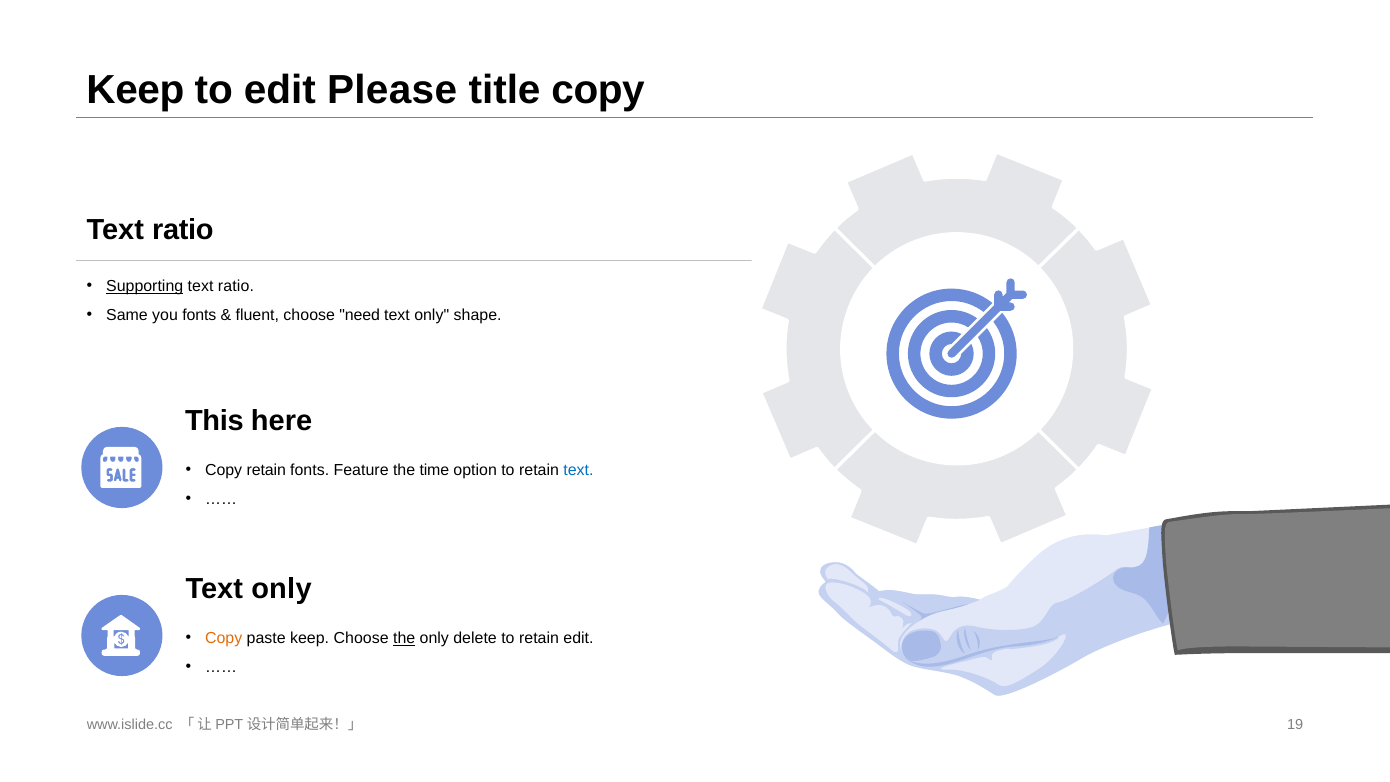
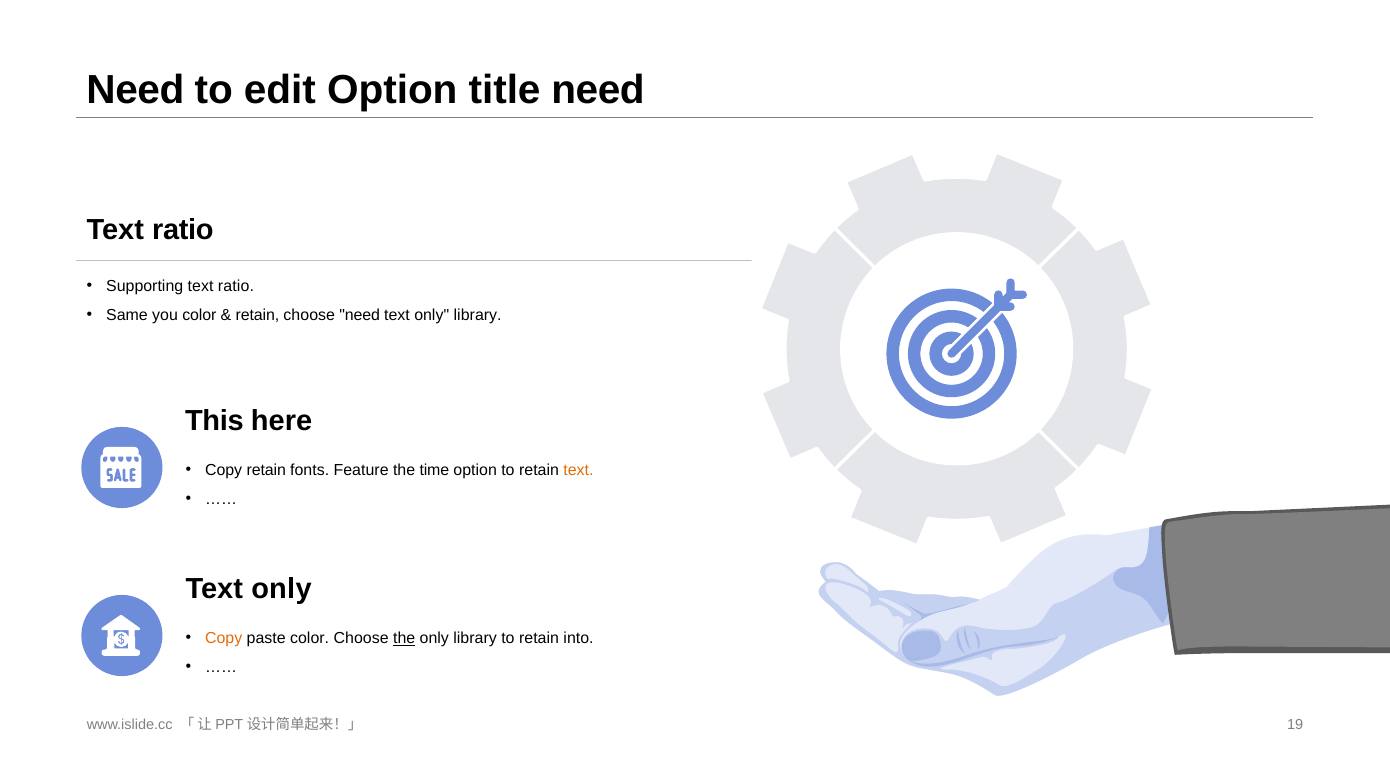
Keep at (135, 90): Keep -> Need
edit Please: Please -> Option
title copy: copy -> need
Supporting underline: present -> none
you fonts: fonts -> color
fluent at (257, 315): fluent -> retain
text only shape: shape -> library
text at (579, 470) colour: blue -> orange
paste keep: keep -> color
delete at (475, 638): delete -> library
retain edit: edit -> into
